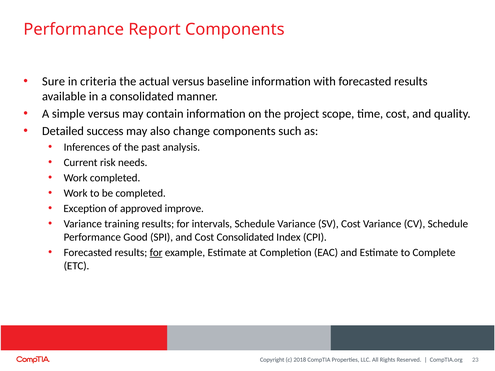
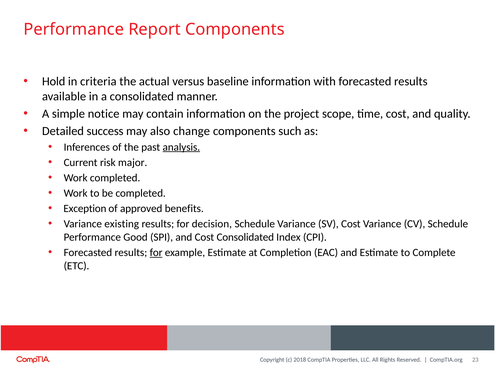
Sure: Sure -> Hold
simple versus: versus -> notice
analysis underline: none -> present
needs: needs -> major
improve: improve -> benefits
training: training -> existing
intervals: intervals -> decision
